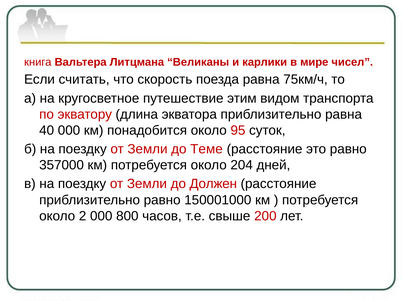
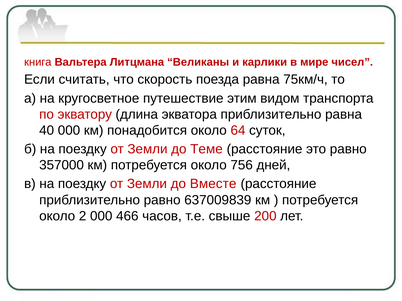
95: 95 -> 64
204: 204 -> 756
Должен: Должен -> Вместе
150001000: 150001000 -> 637009839
800: 800 -> 466
